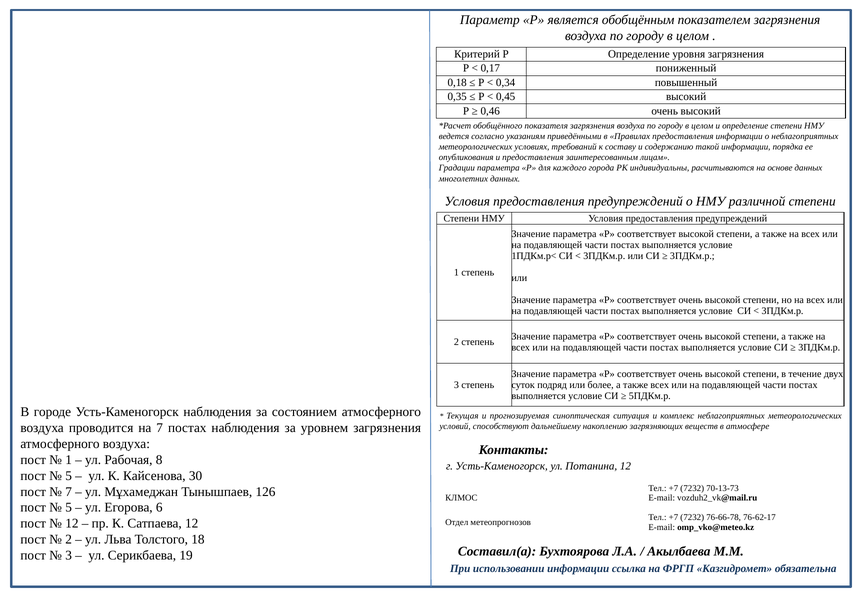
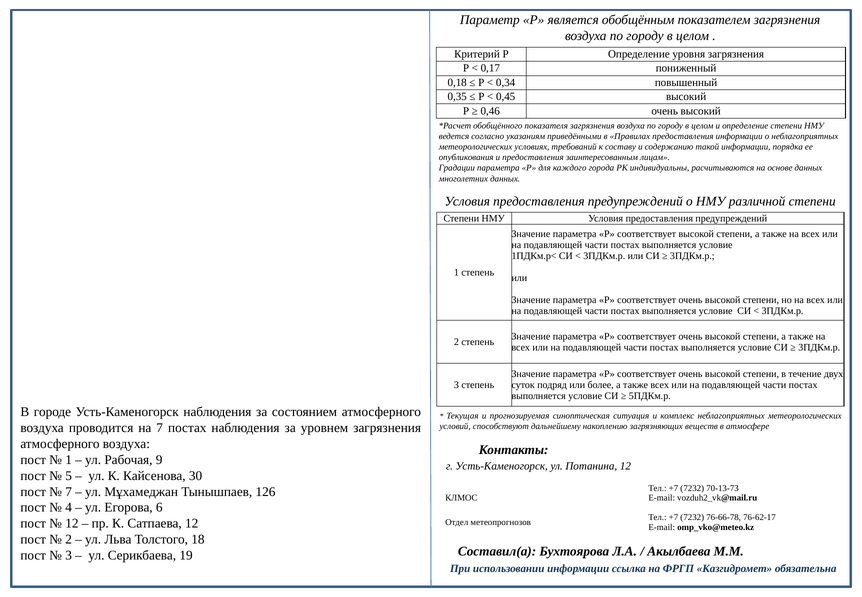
8: 8 -> 9
5 at (69, 507): 5 -> 4
